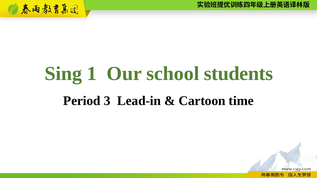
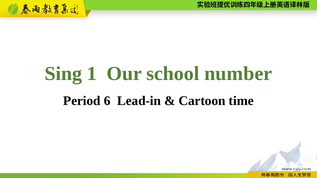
students: students -> number
3: 3 -> 6
